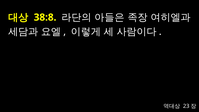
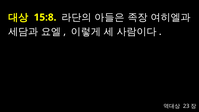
38:8: 38:8 -> 15:8
